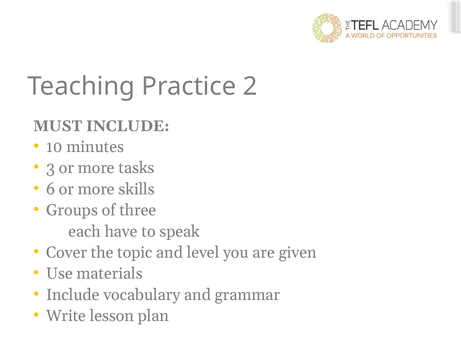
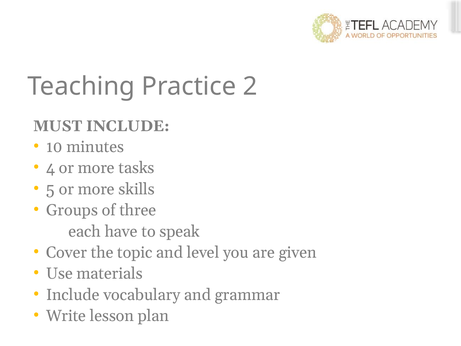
3: 3 -> 4
6: 6 -> 5
